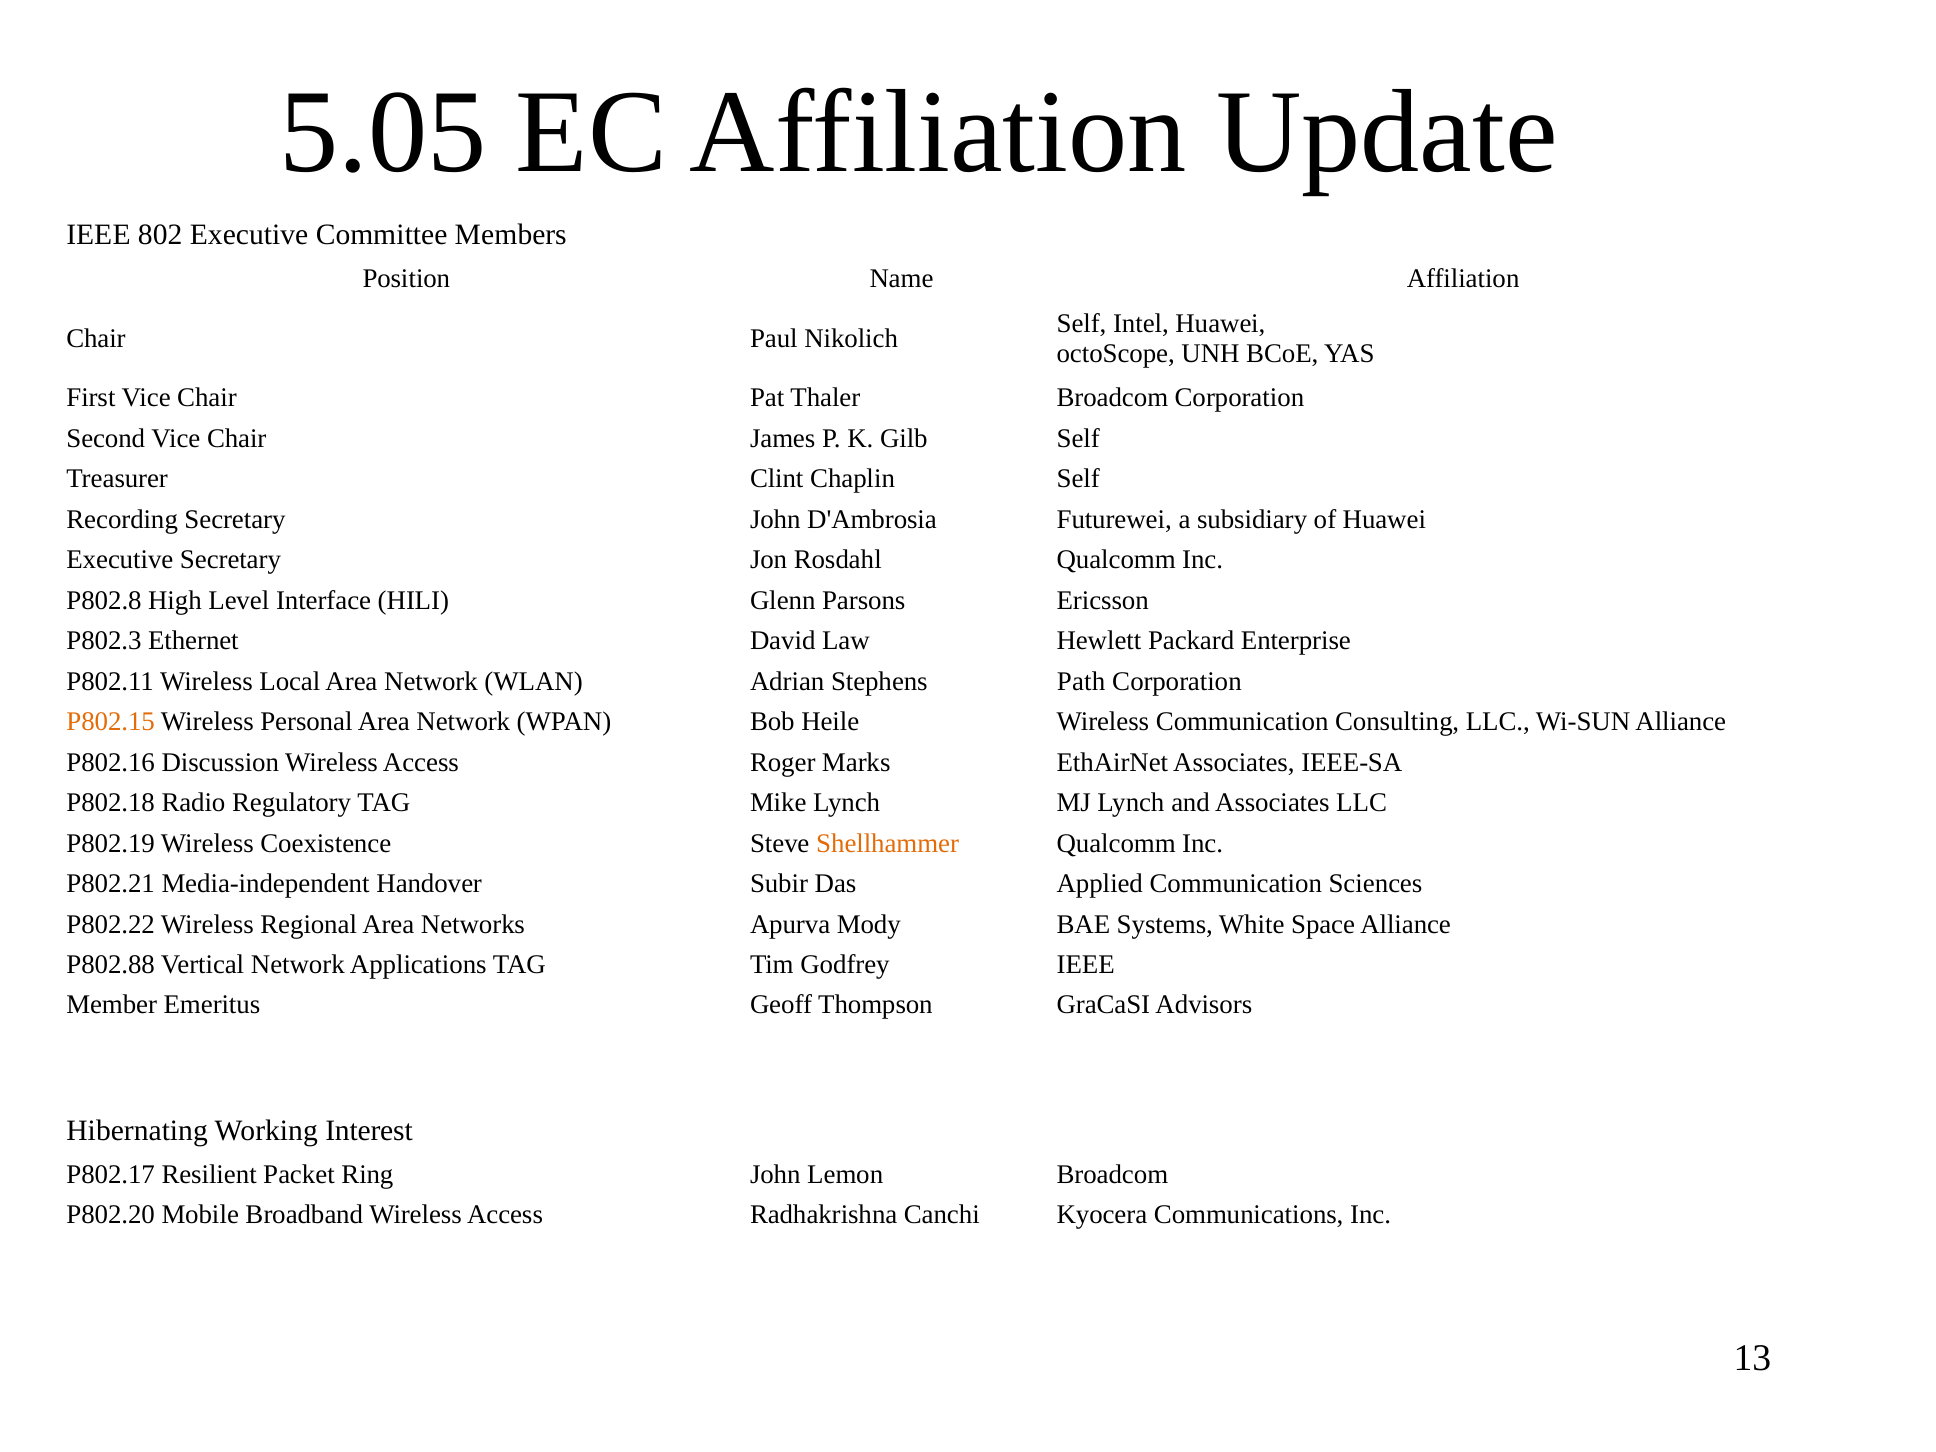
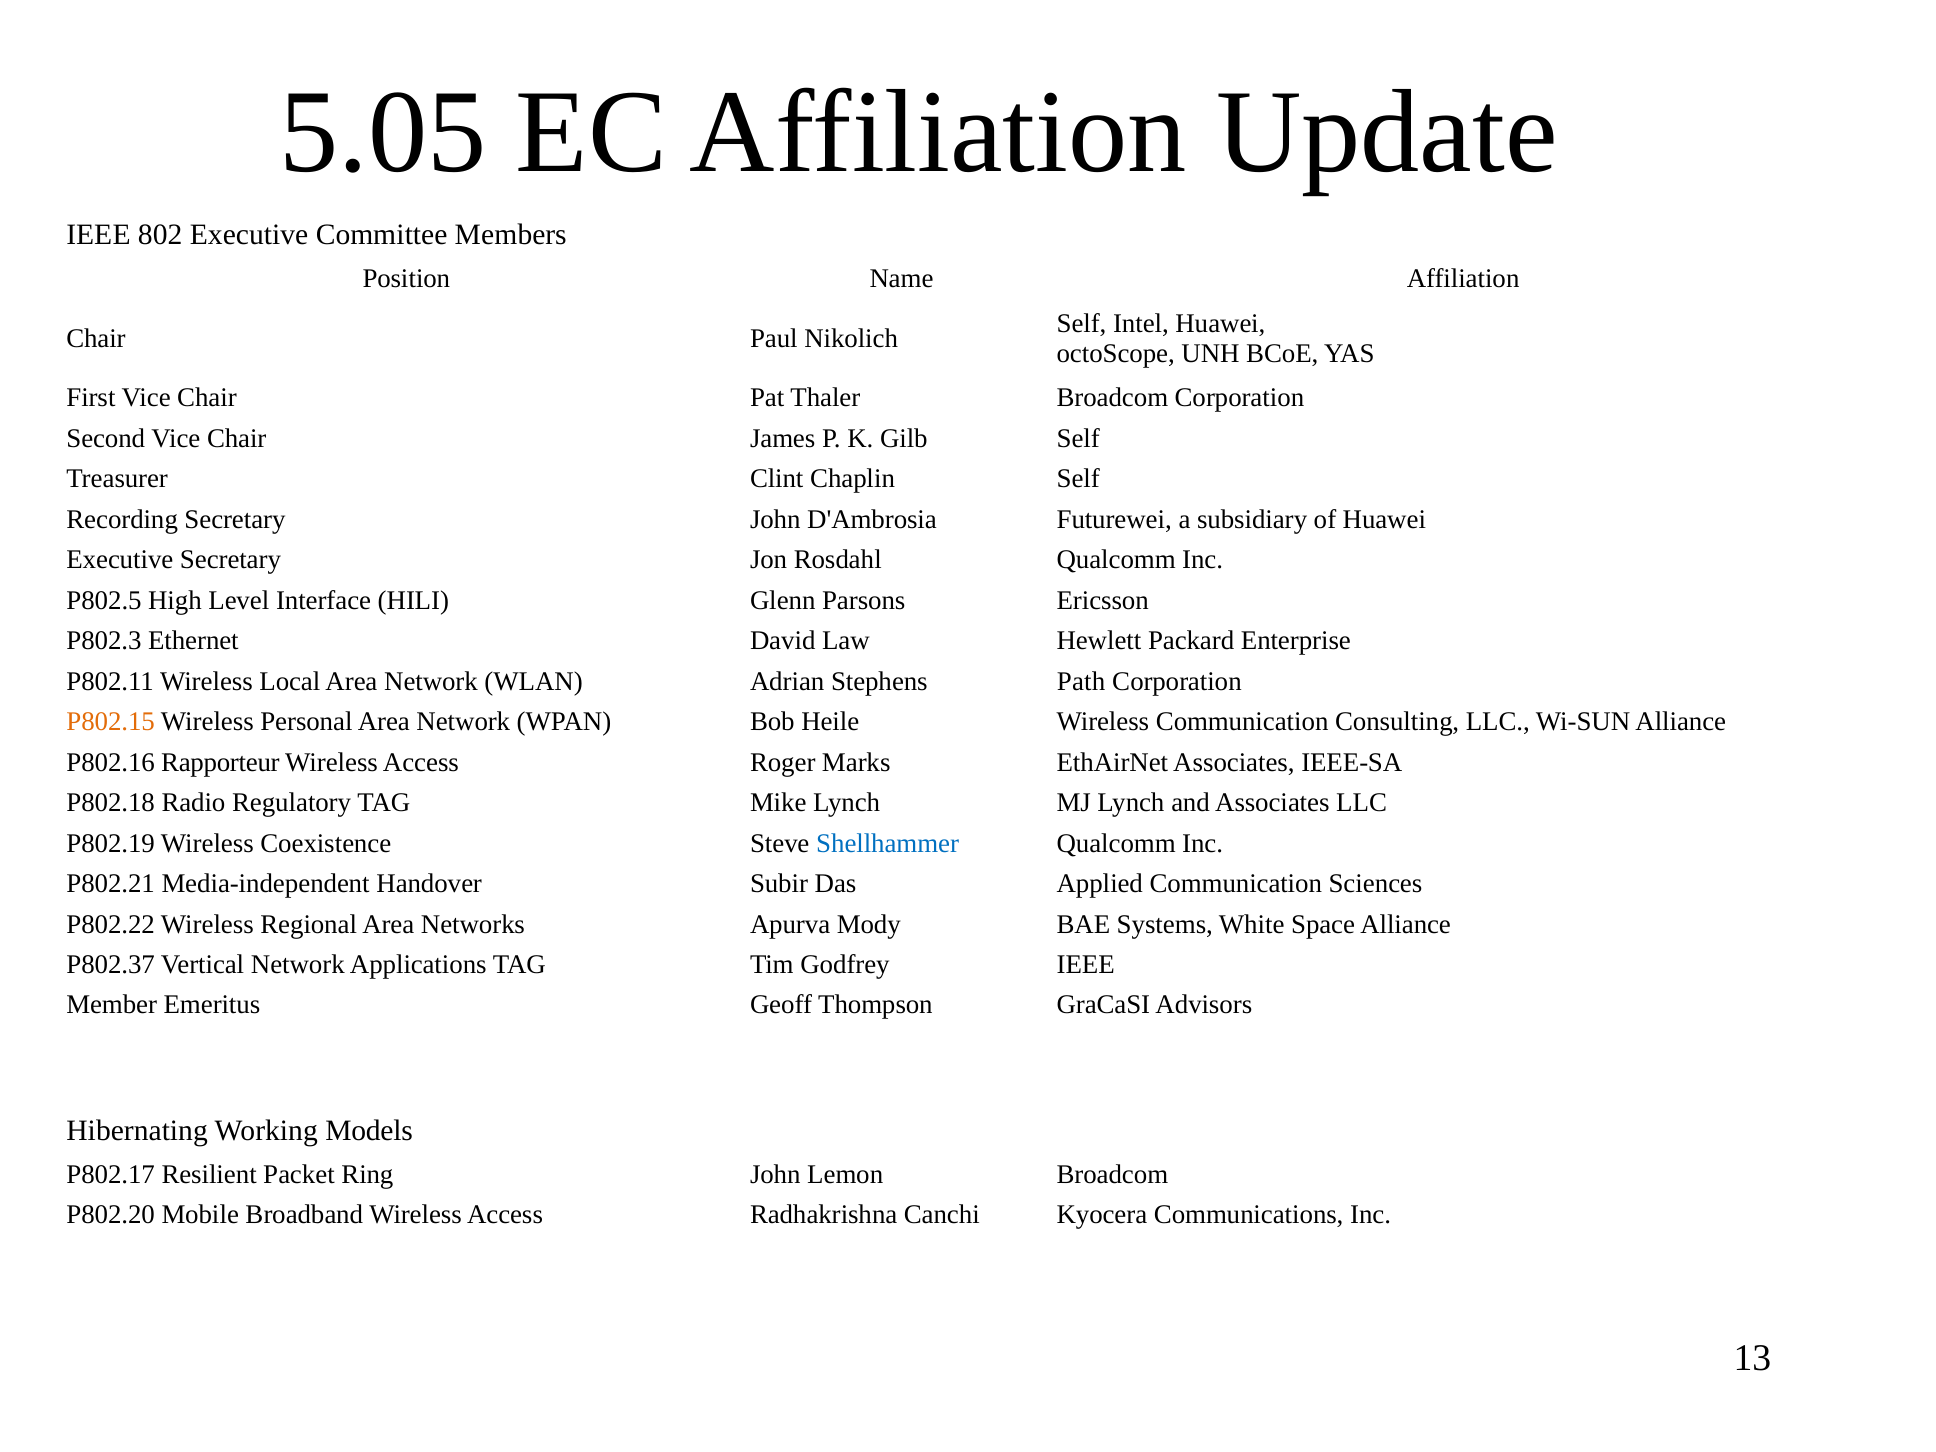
P802.8: P802.8 -> P802.5
Discussion: Discussion -> Rapporteur
Shellhammer colour: orange -> blue
P802.88: P802.88 -> P802.37
Interest: Interest -> Models
